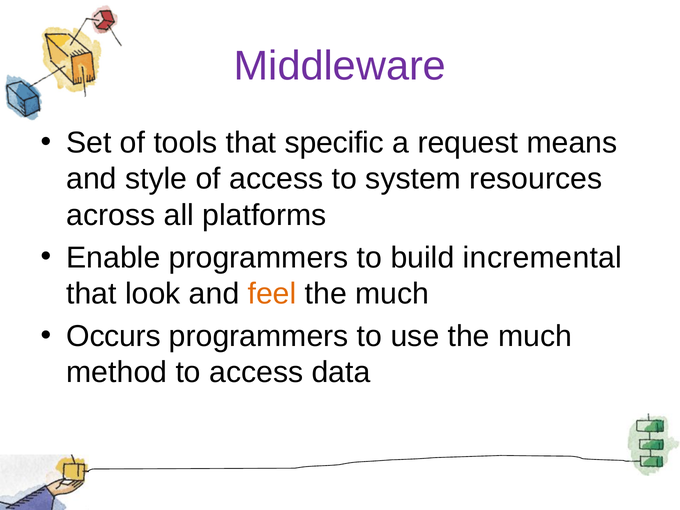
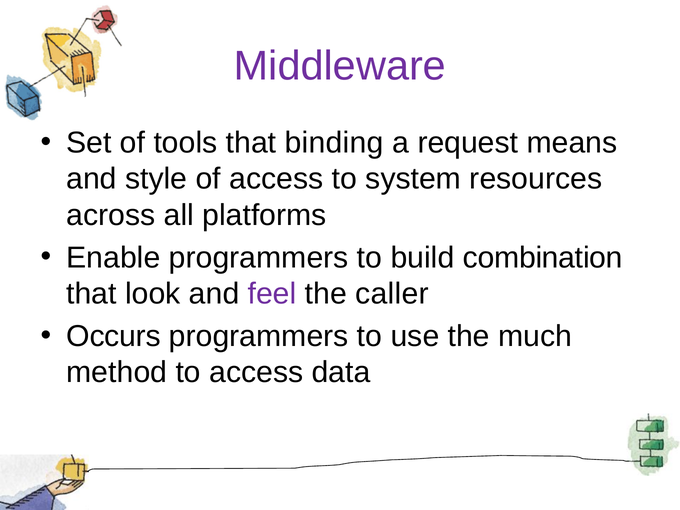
specific: specific -> binding
incremental: incremental -> combination
feel colour: orange -> purple
much at (392, 294): much -> caller
